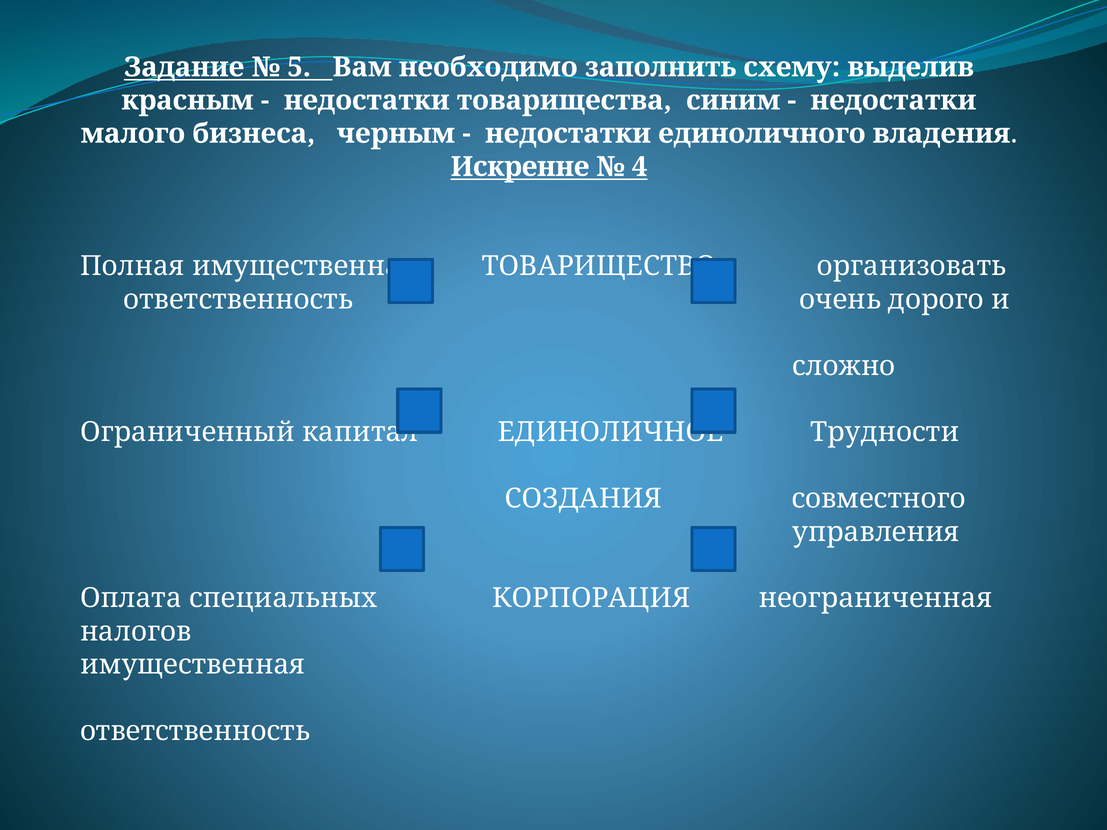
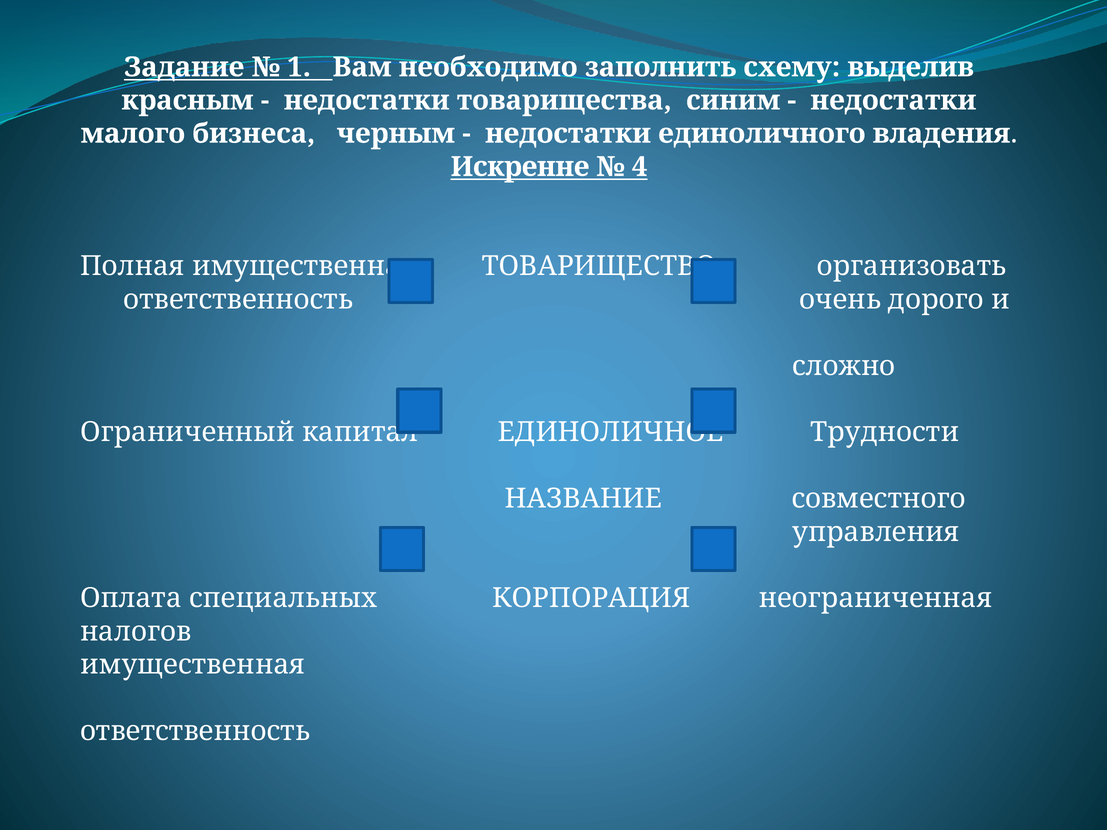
5: 5 -> 1
СОЗДАНИЯ: СОЗДАНИЯ -> НАЗВАНИЕ
